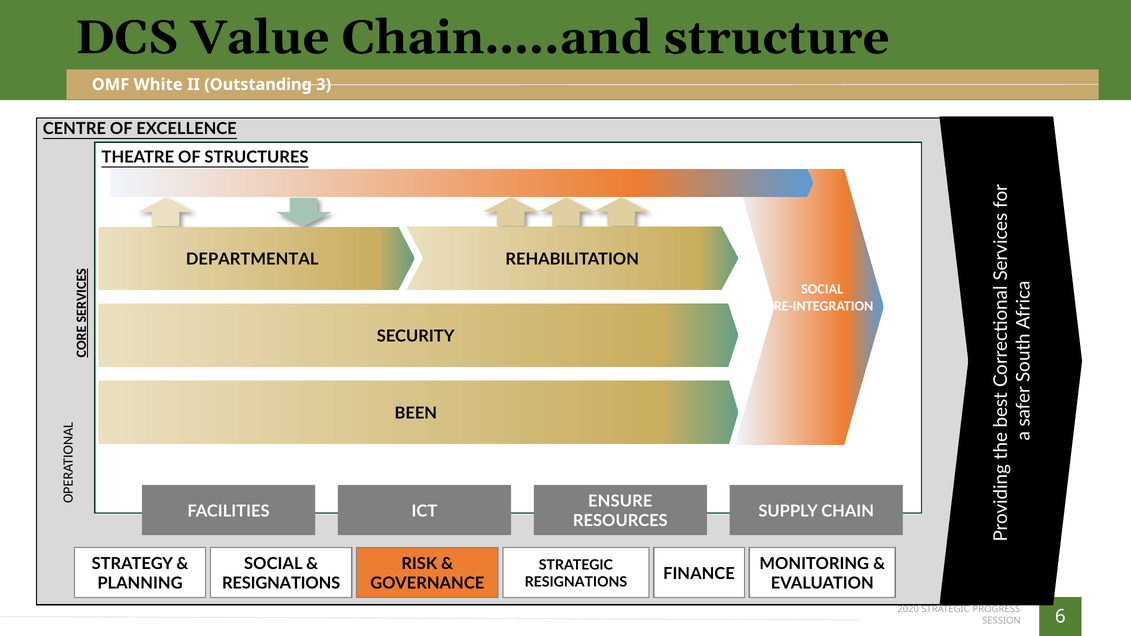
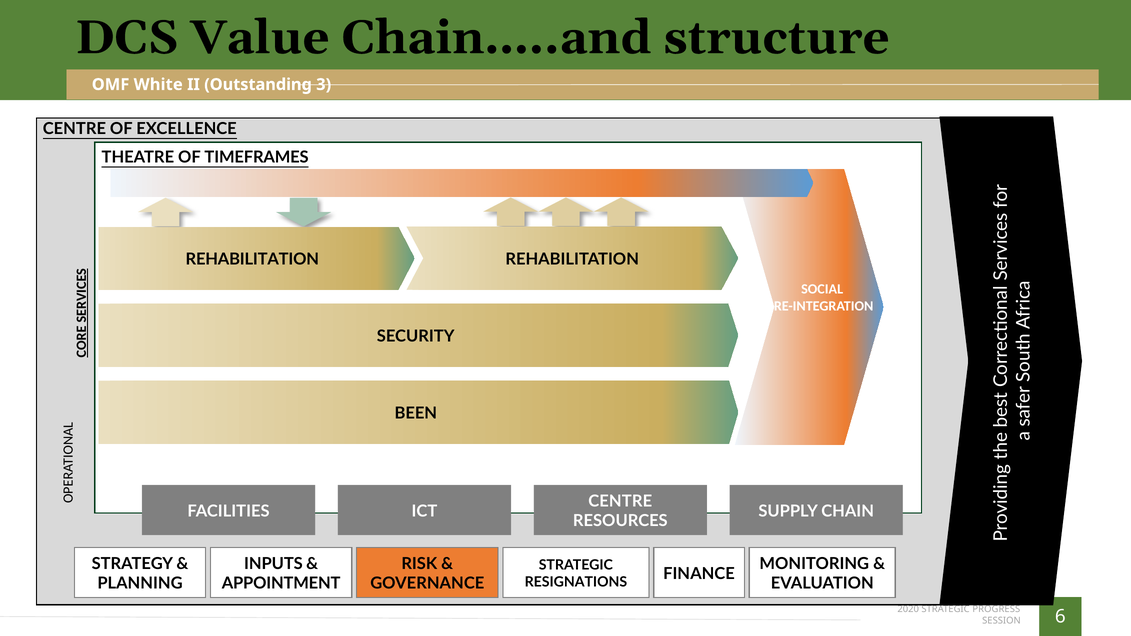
STRUCTURES: STRUCTURES -> TIMEFRAMES
DEPARTMENTAL at (252, 260): DEPARTMENTAL -> REHABILITATION
ENSURE at (620, 501): ENSURE -> CENTRE
SOCIAL at (273, 564): SOCIAL -> INPUTS
RESIGNATIONS at (281, 584): RESIGNATIONS -> APPOINTMENT
